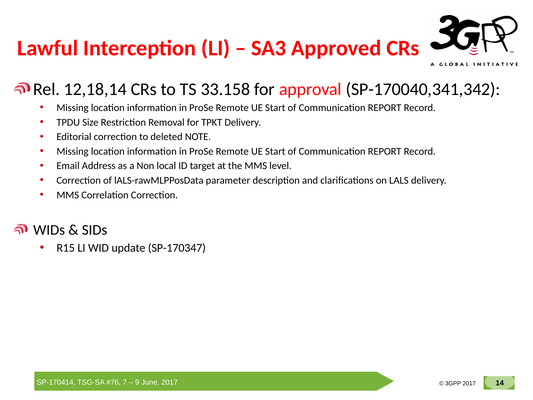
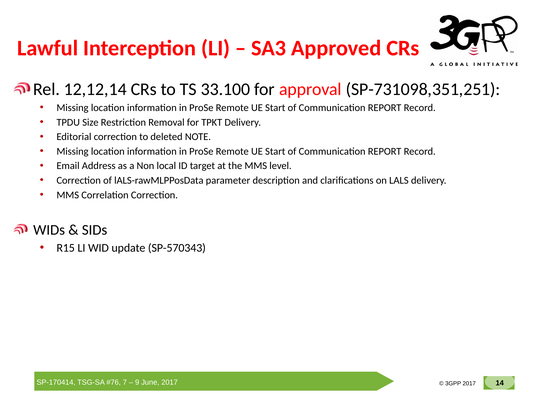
12,18,14: 12,18,14 -> 12,12,14
33.158: 33.158 -> 33.100
SP-170040,341,342: SP-170040,341,342 -> SP-731098,351,251
SP-170347: SP-170347 -> SP-570343
